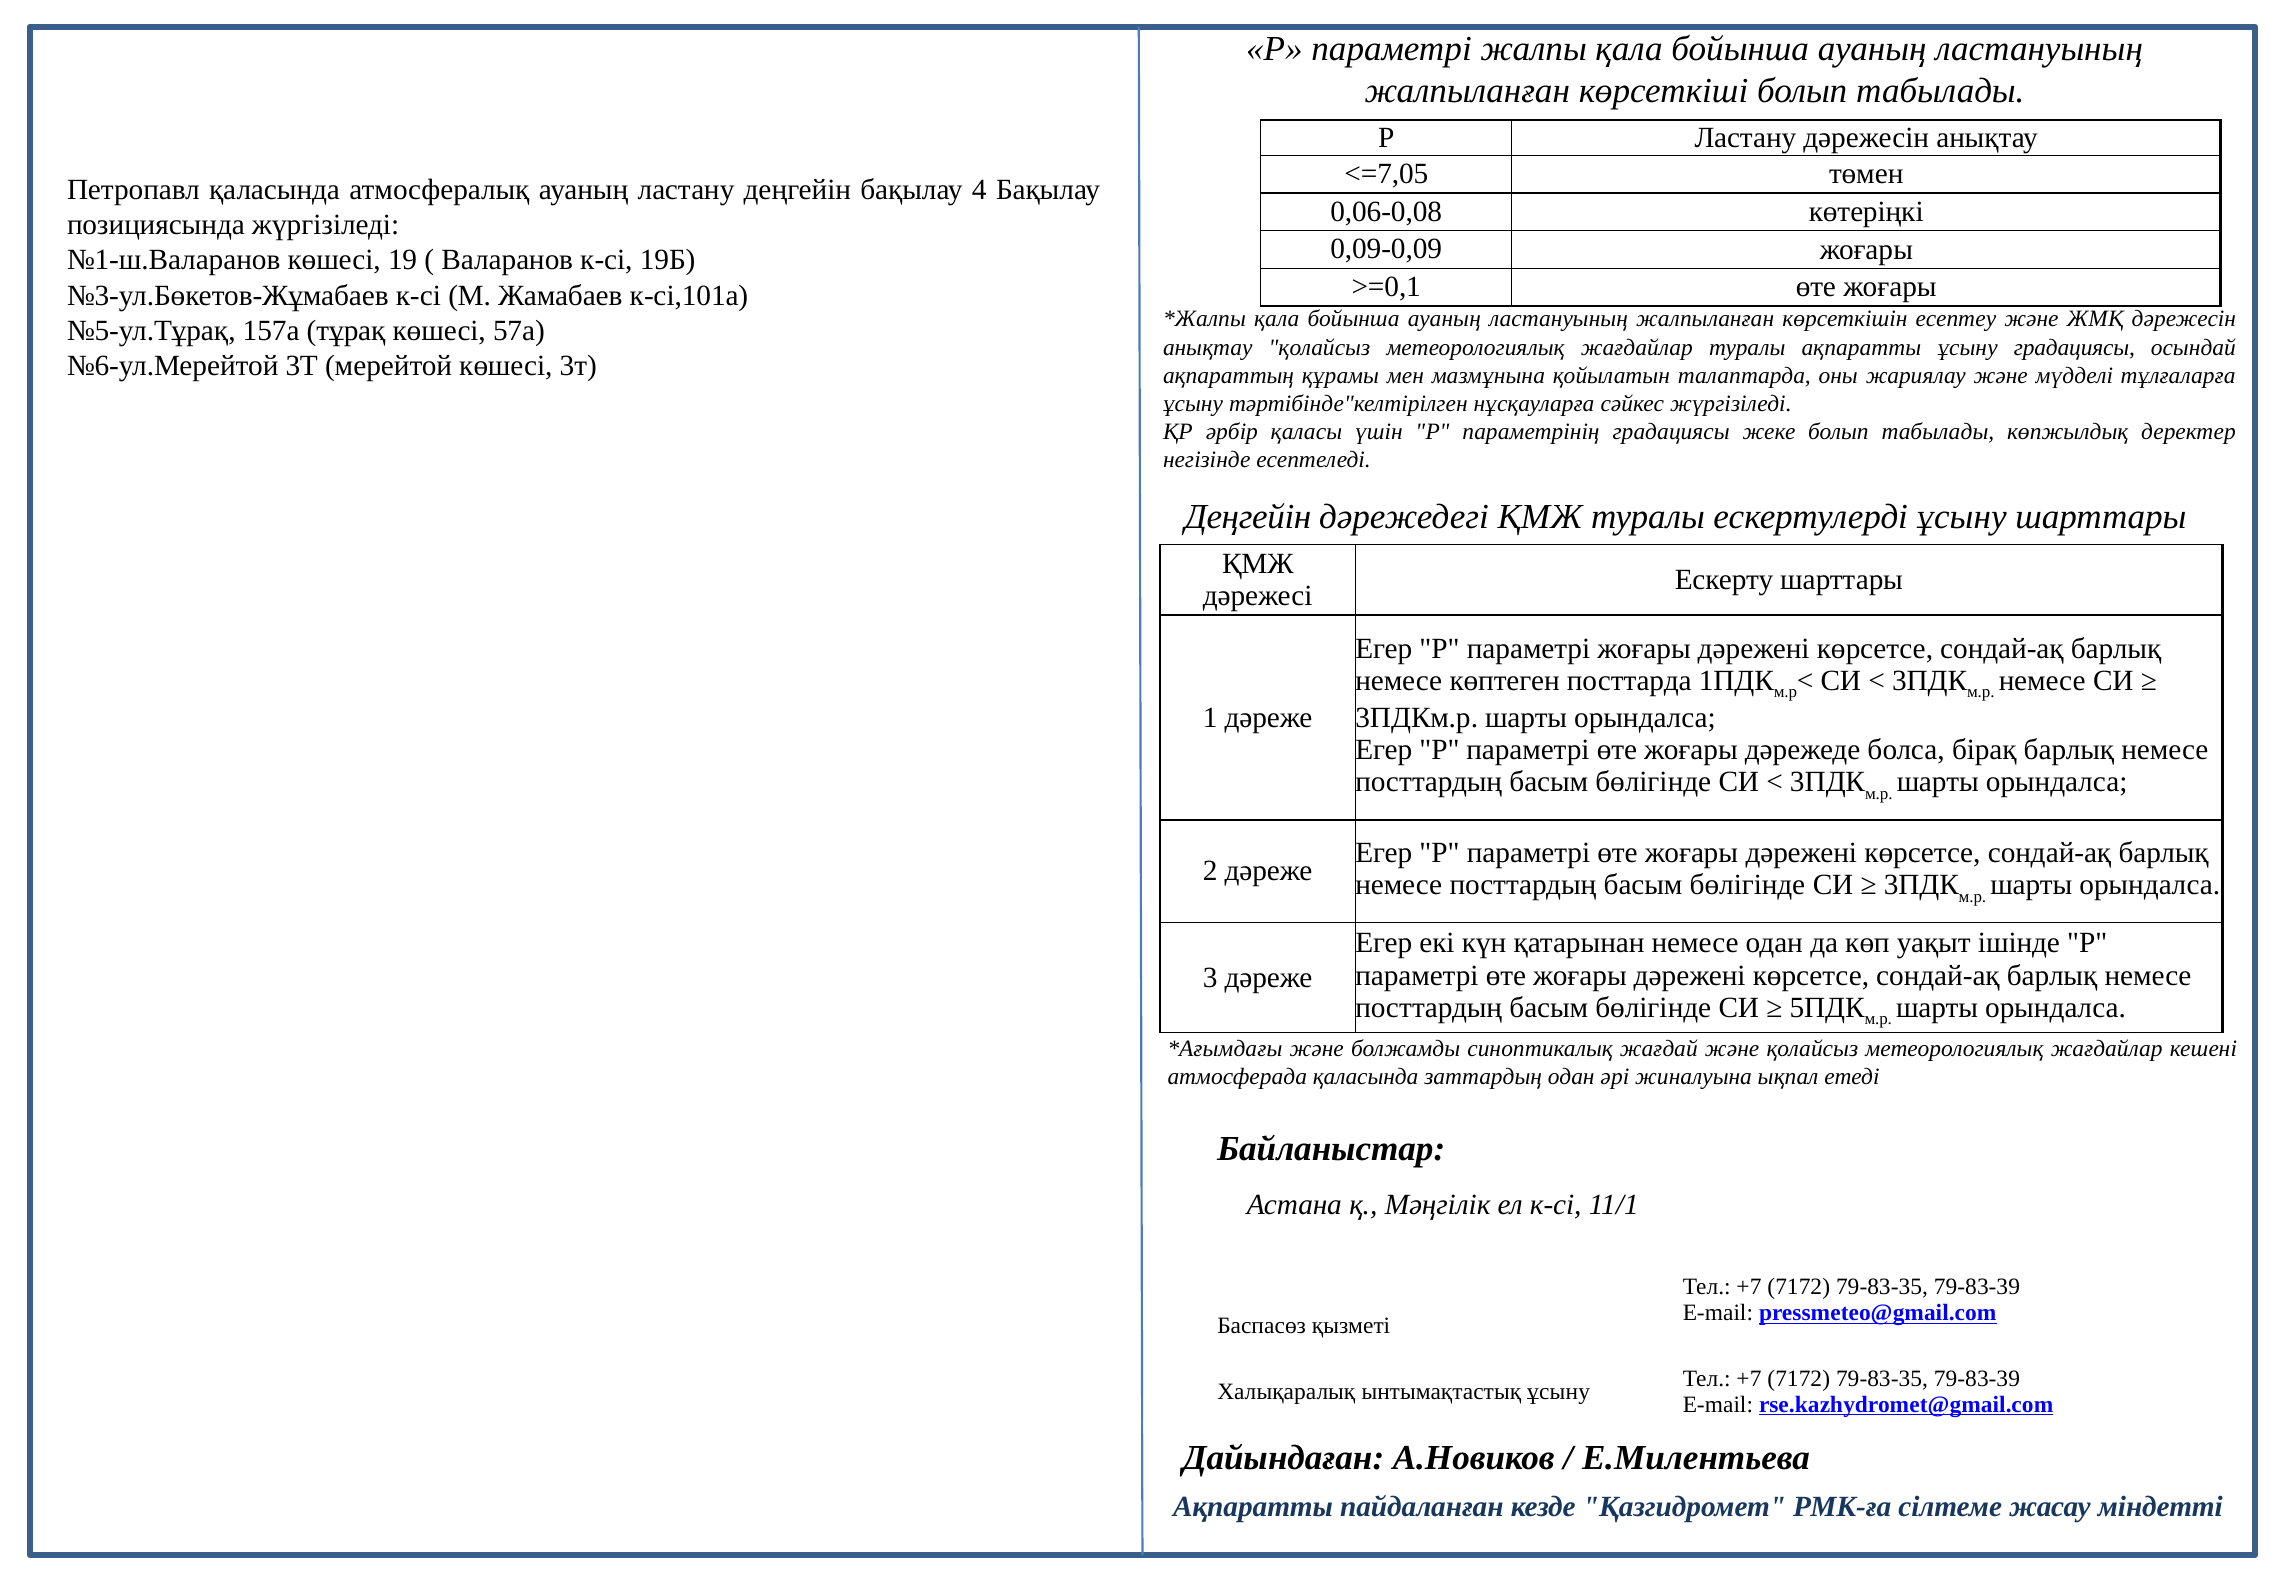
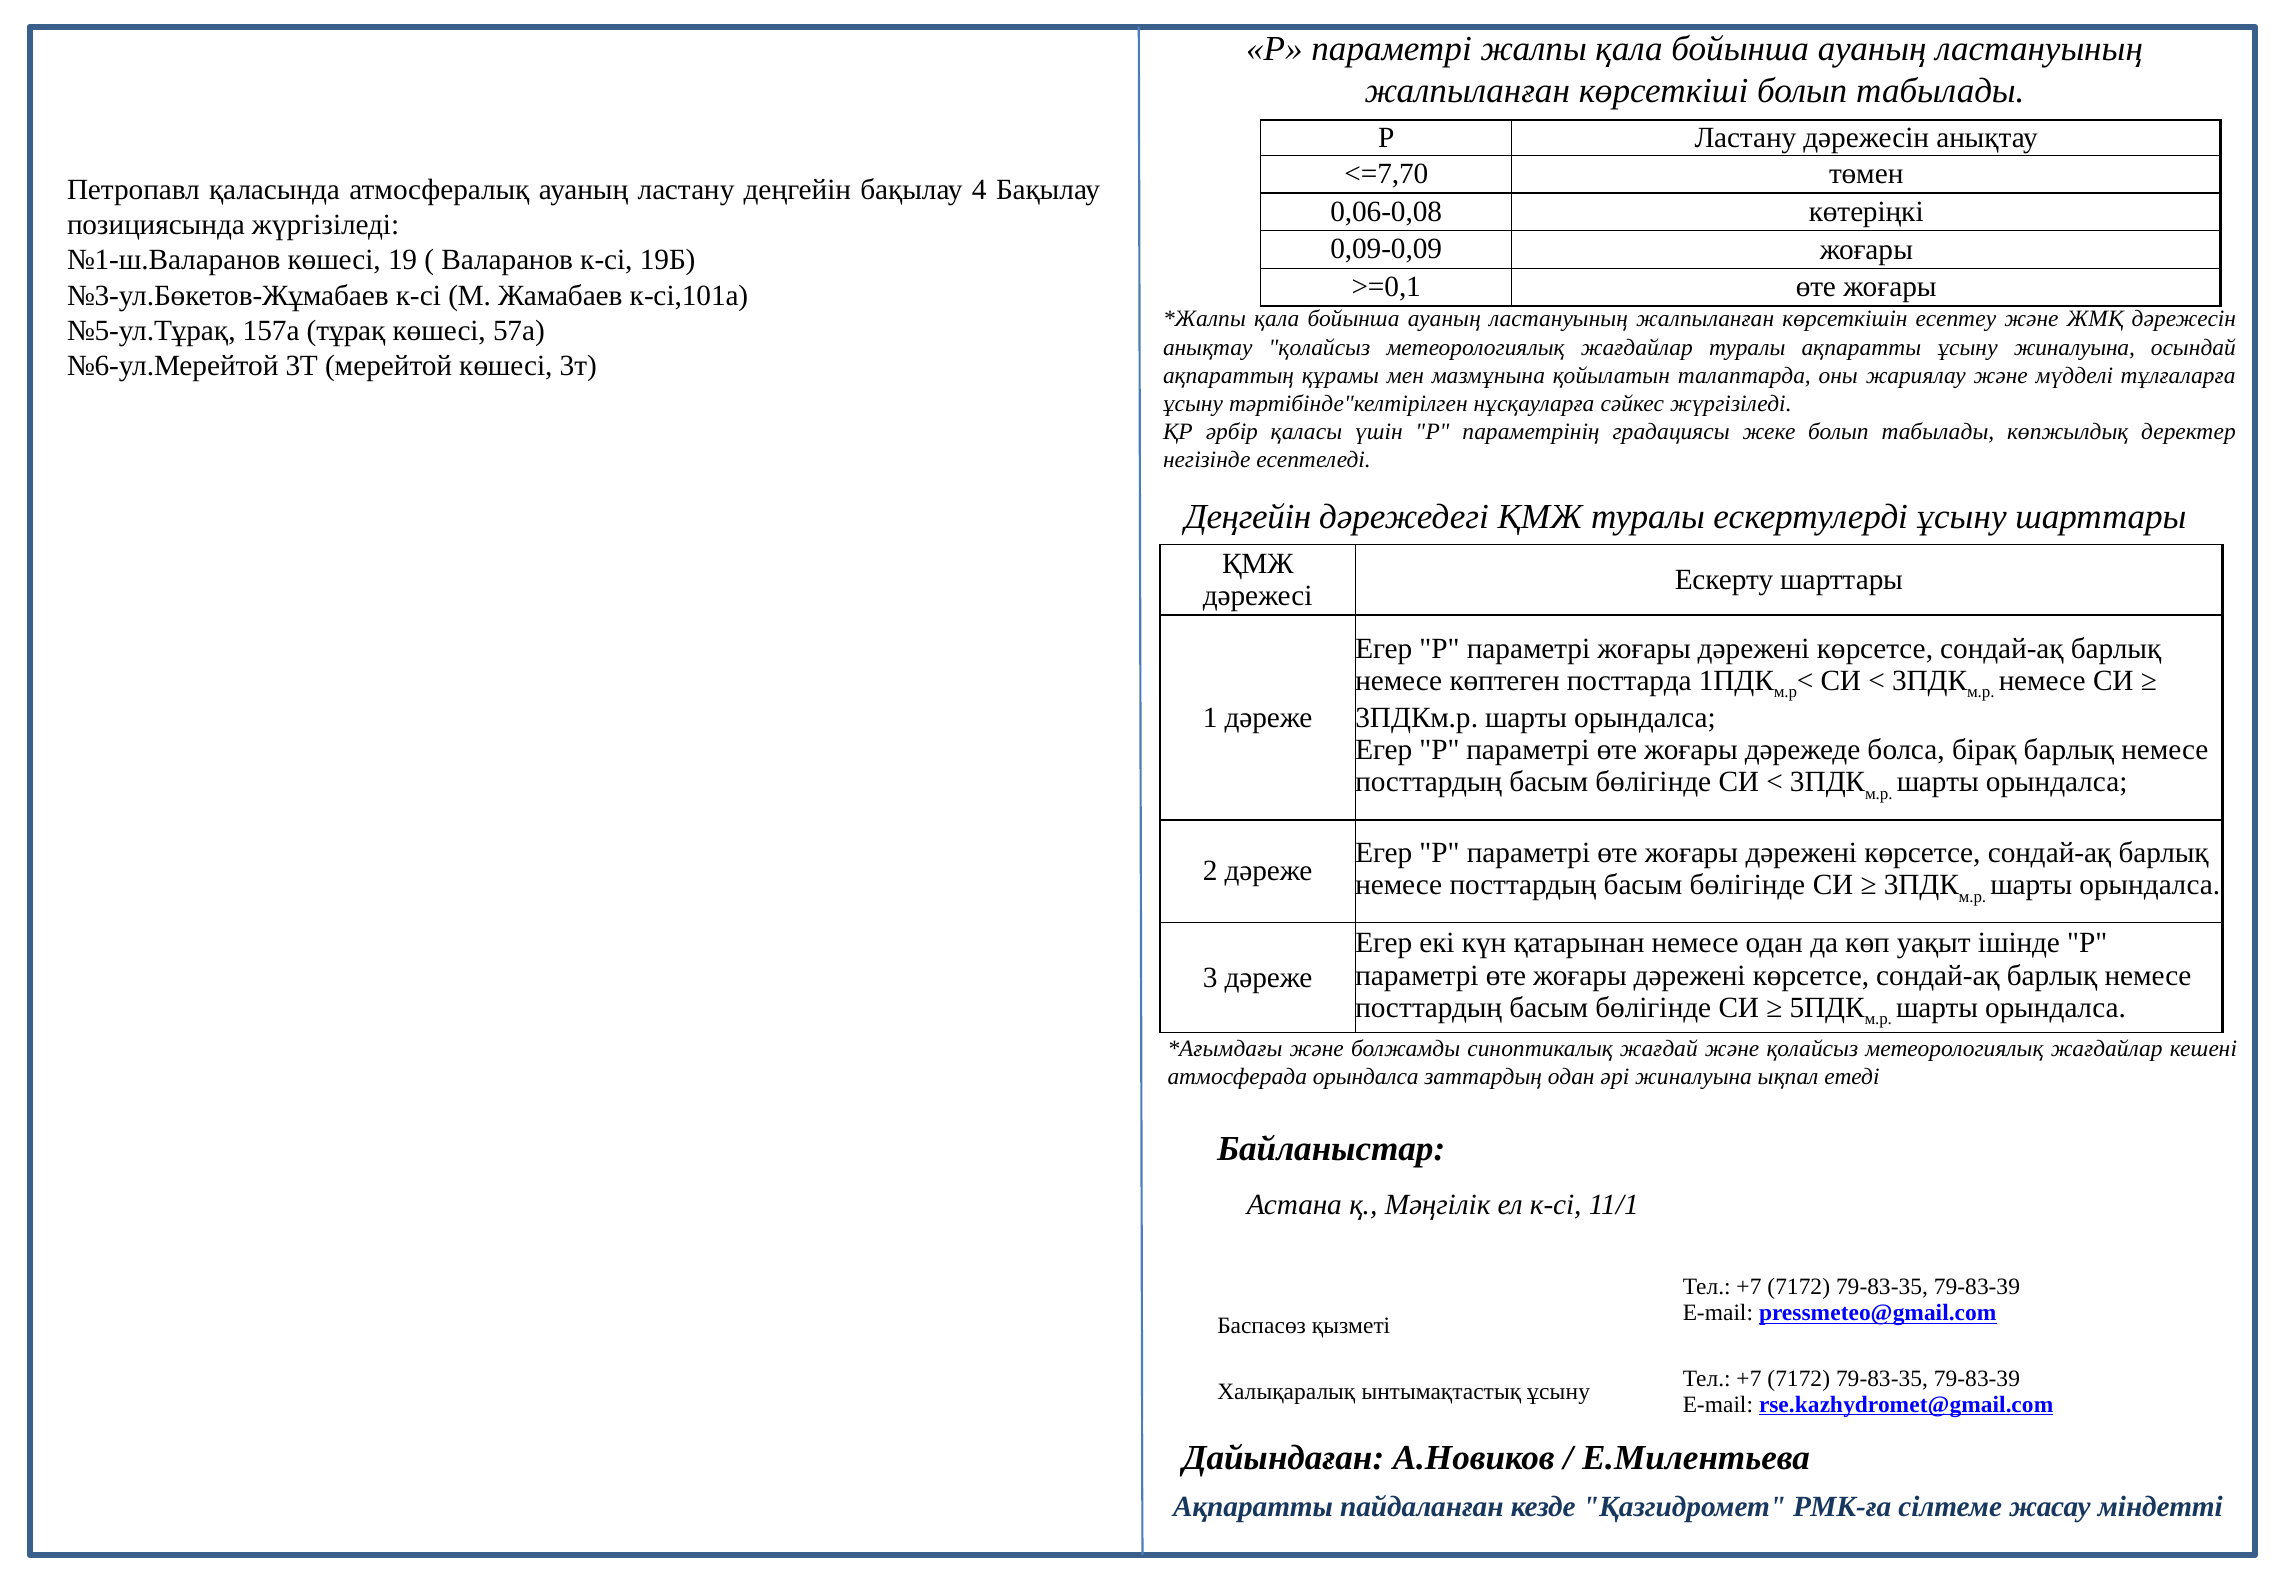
<=7,05: <=7,05 -> <=7,70
ұсыну градациясы: градациясы -> жиналуына
атмосферада қаласында: қаласында -> орындалса
